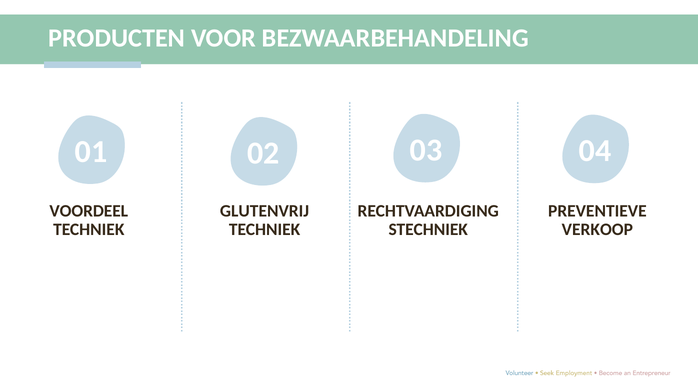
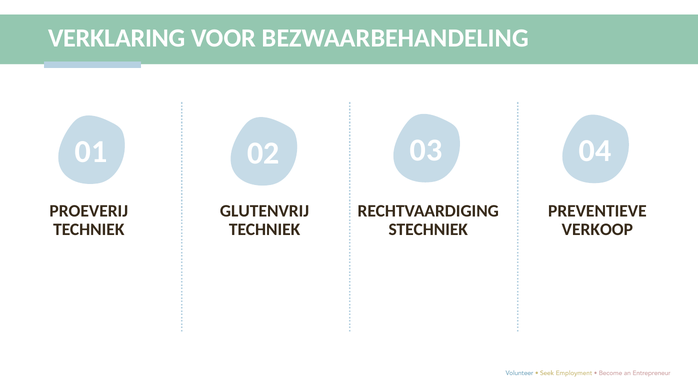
PRODUCTEN: PRODUCTEN -> VERKLARING
VOORDEEL: VOORDEEL -> PROEVERIJ
